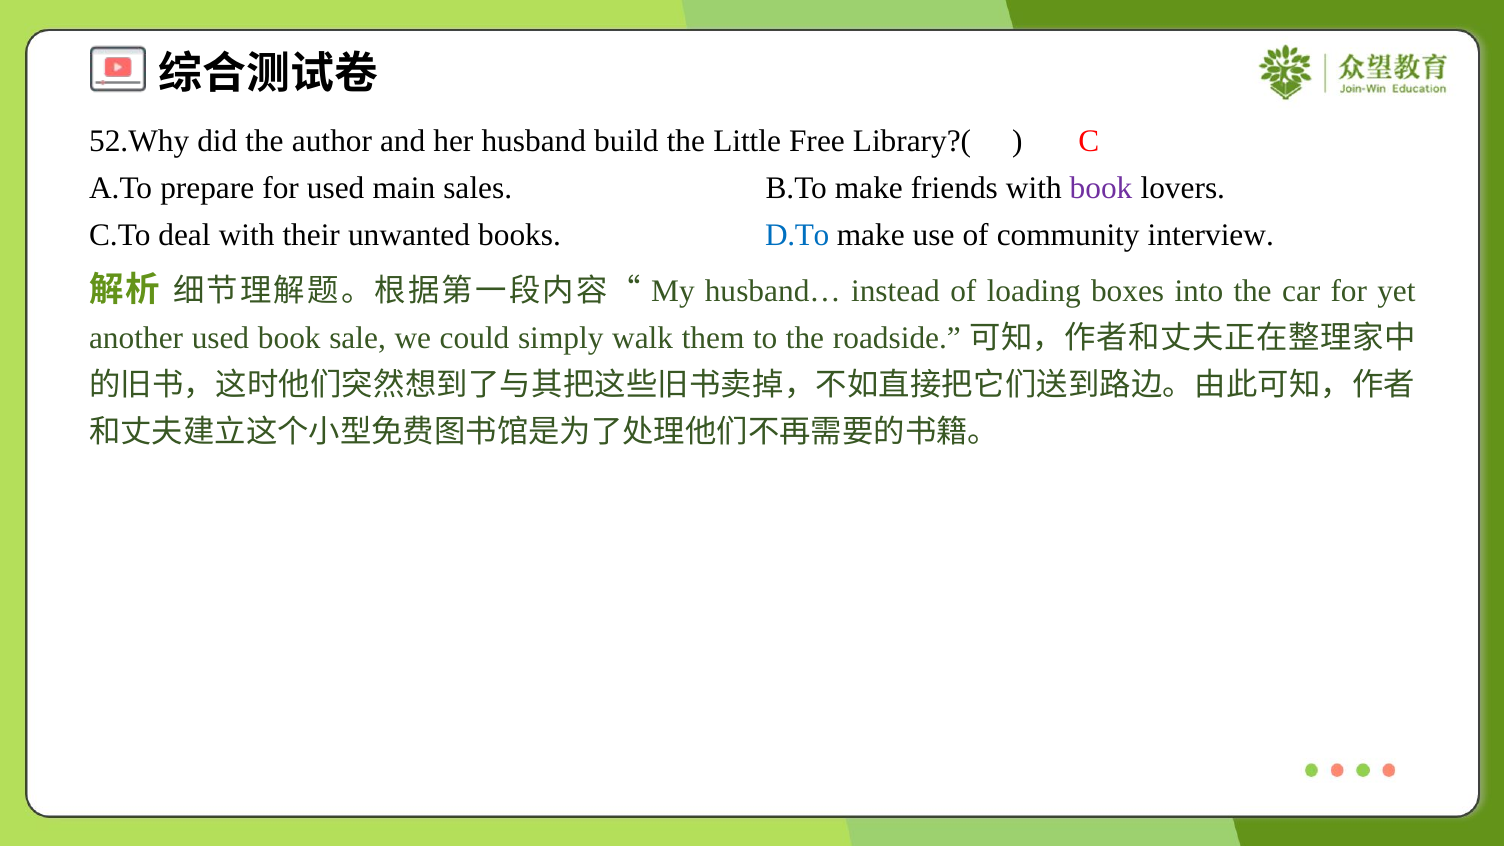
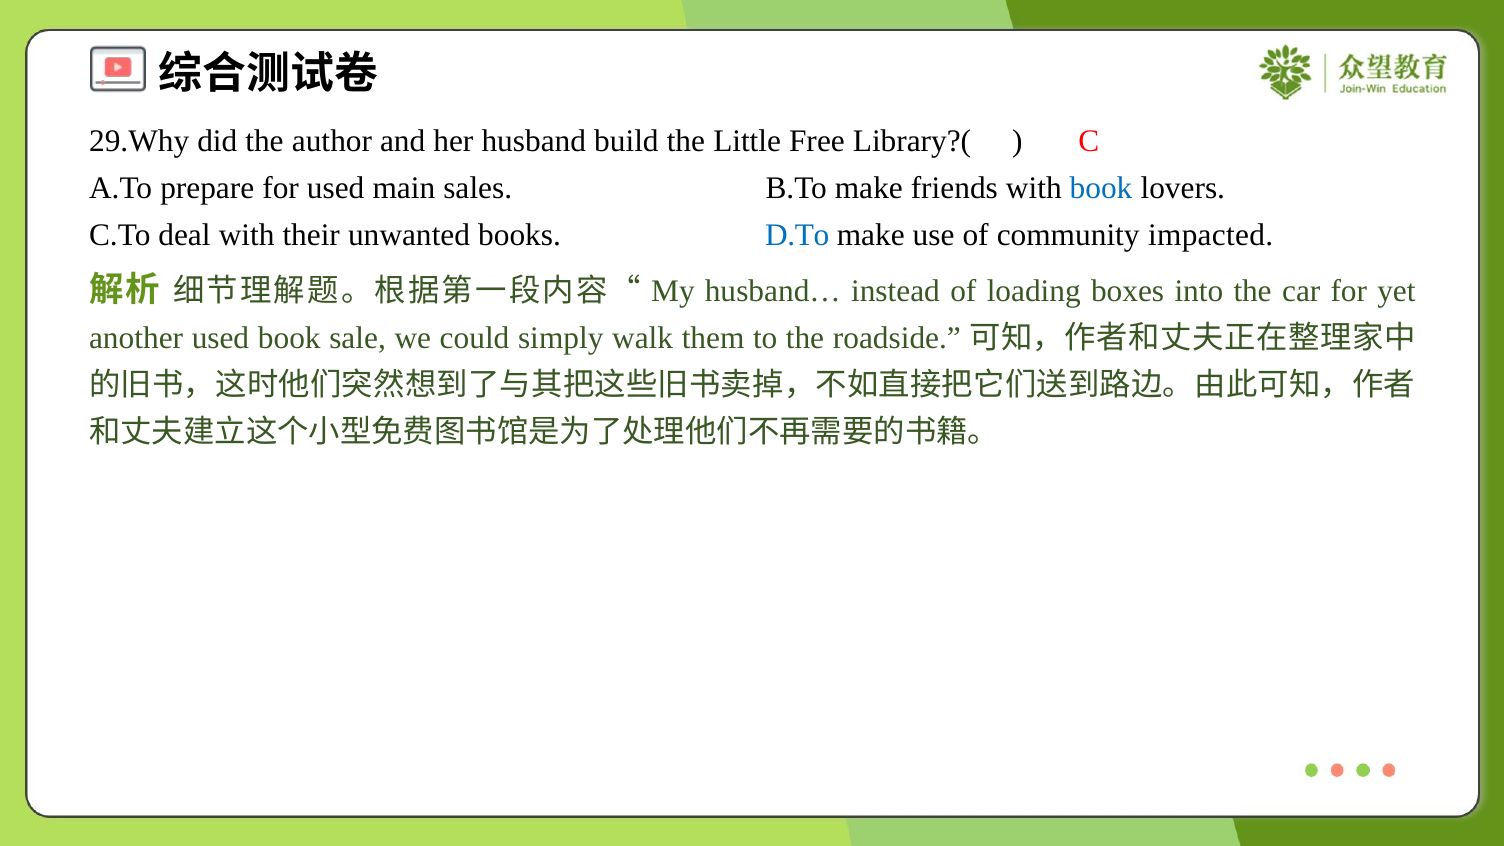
52.Why: 52.Why -> 29.Why
book at (1101, 188) colour: purple -> blue
interview: interview -> impacted
